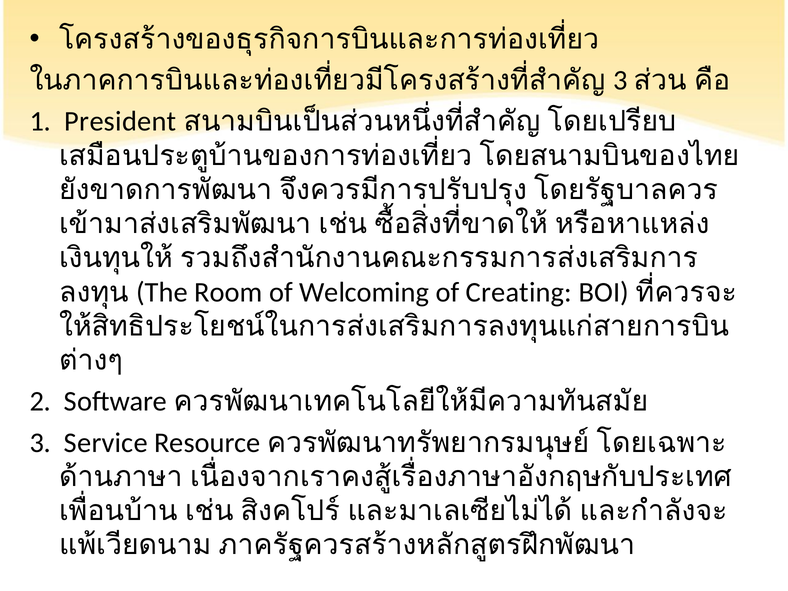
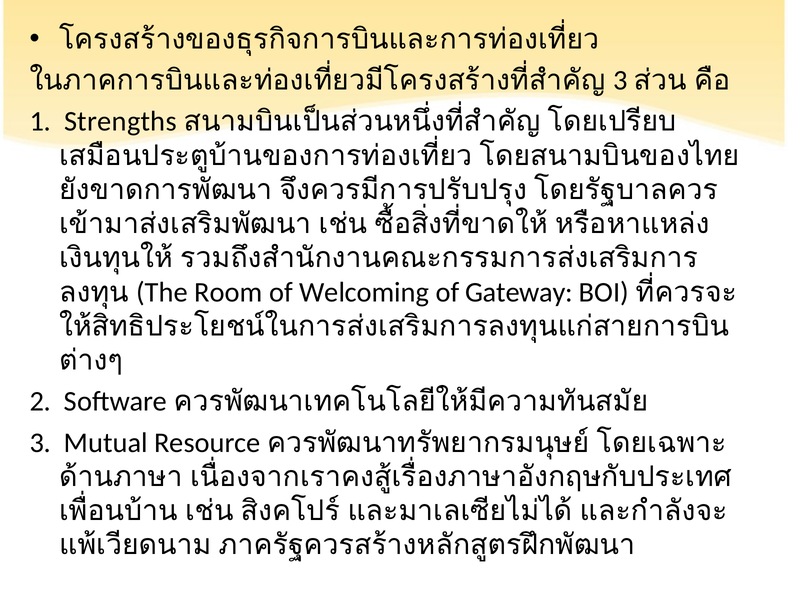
President: President -> Strengths
Creating: Creating -> Gateway
Service: Service -> Mutual
